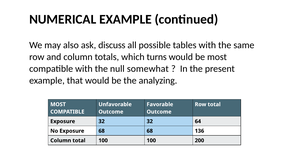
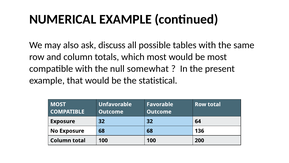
which turns: turns -> most
analyzing: analyzing -> statistical
